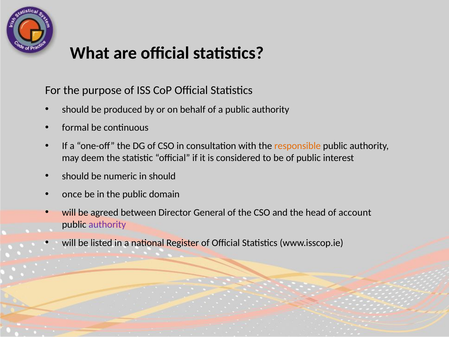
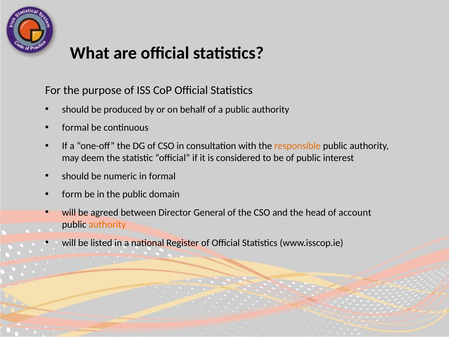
in should: should -> formal
once: once -> form
authority at (107, 224) colour: purple -> orange
